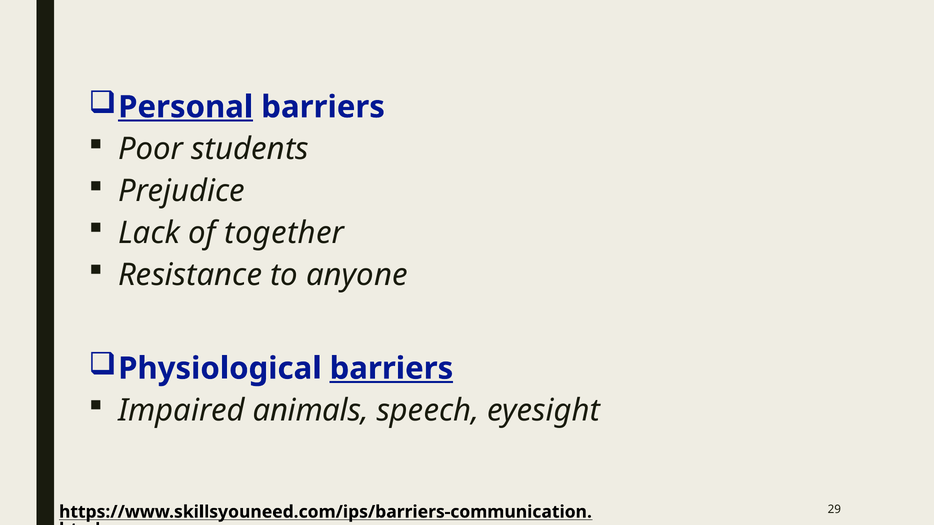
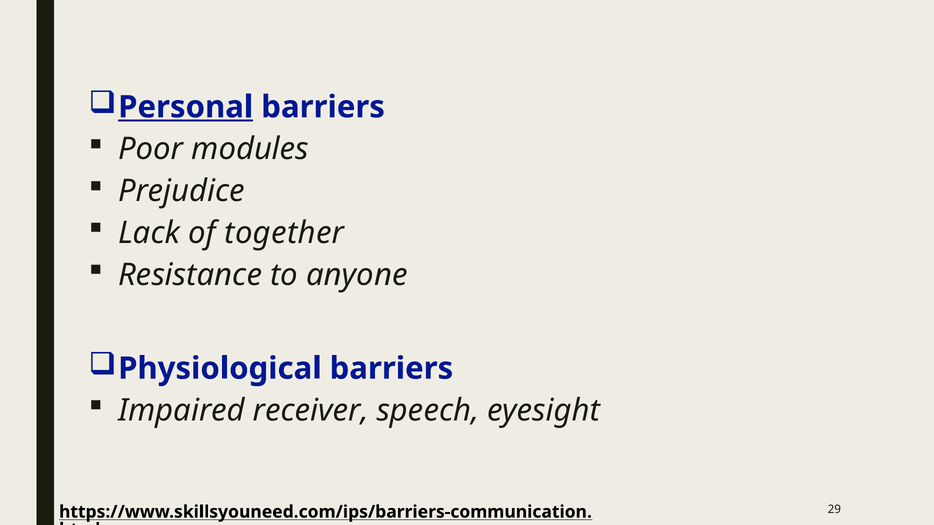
students: students -> modules
barriers at (391, 369) underline: present -> none
animals: animals -> receiver
